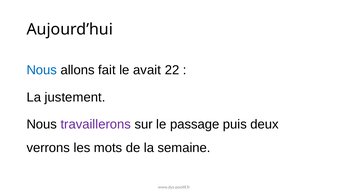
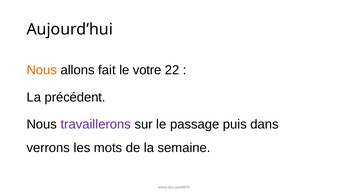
Nous at (42, 70) colour: blue -> orange
avait: avait -> votre
justement: justement -> précédent
deux: deux -> dans
